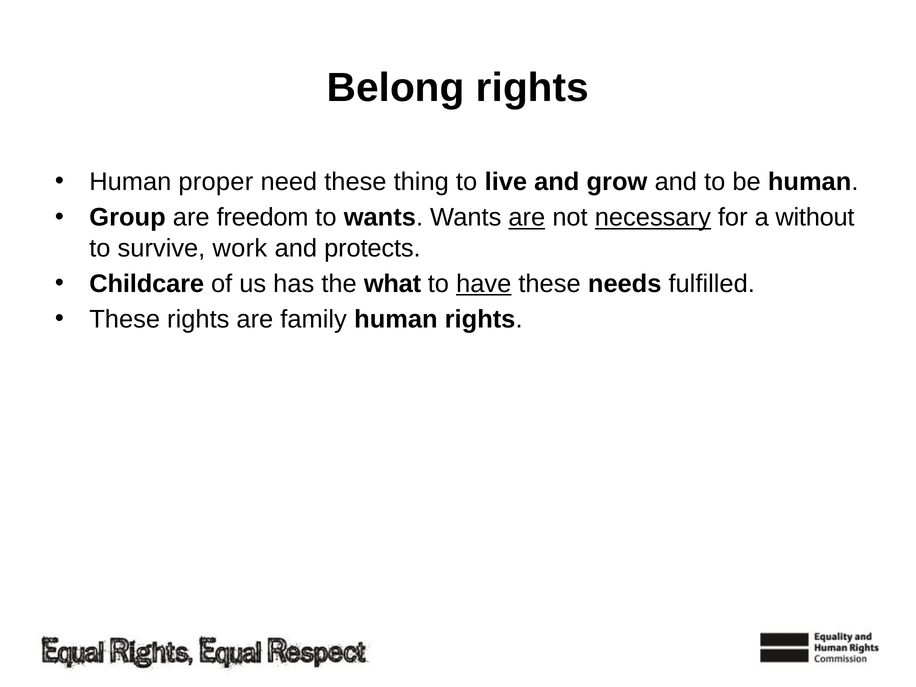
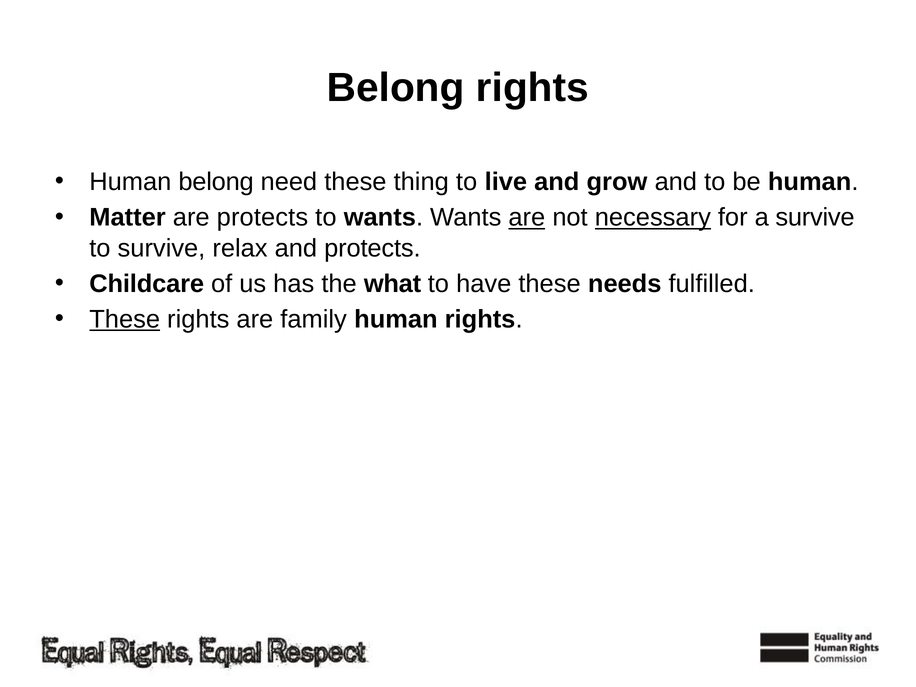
Human proper: proper -> belong
Group: Group -> Matter
are freedom: freedom -> protects
a without: without -> survive
work: work -> relax
have underline: present -> none
These at (125, 319) underline: none -> present
